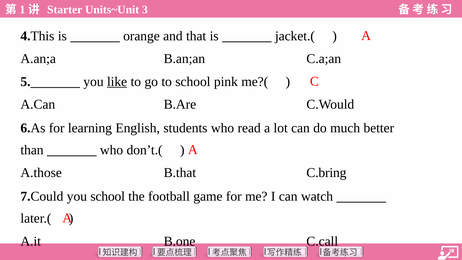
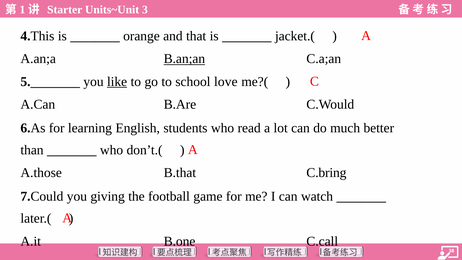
B.an;an underline: none -> present
pink: pink -> love
you school: school -> giving
